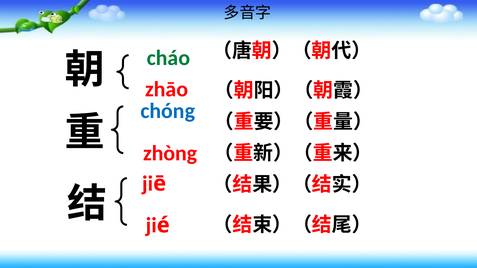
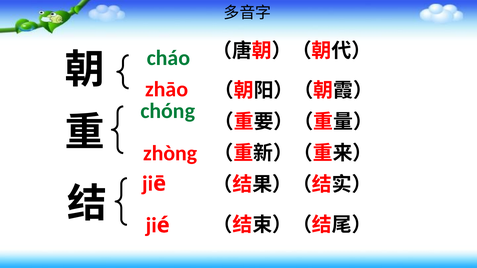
chóng colour: blue -> green
